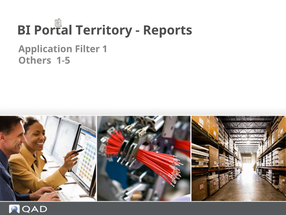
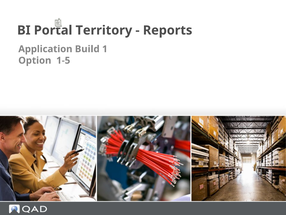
Filter: Filter -> Build
Others: Others -> Option
